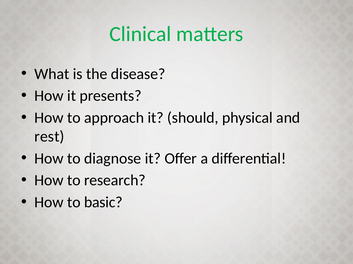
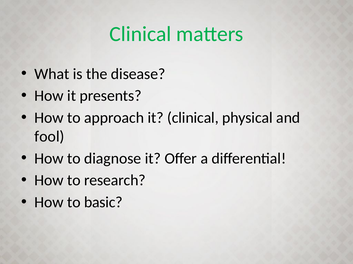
it should: should -> clinical
rest: rest -> fool
